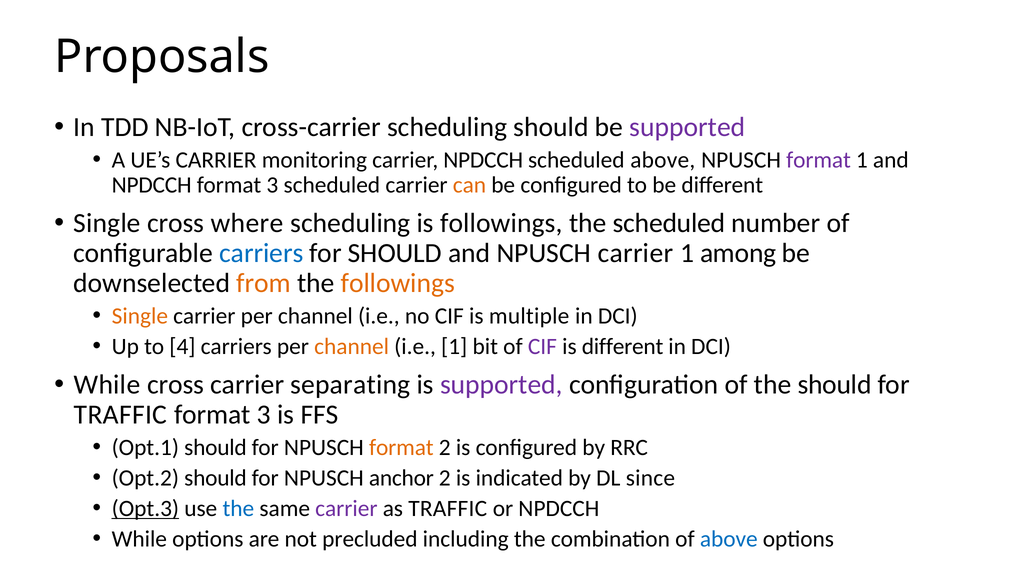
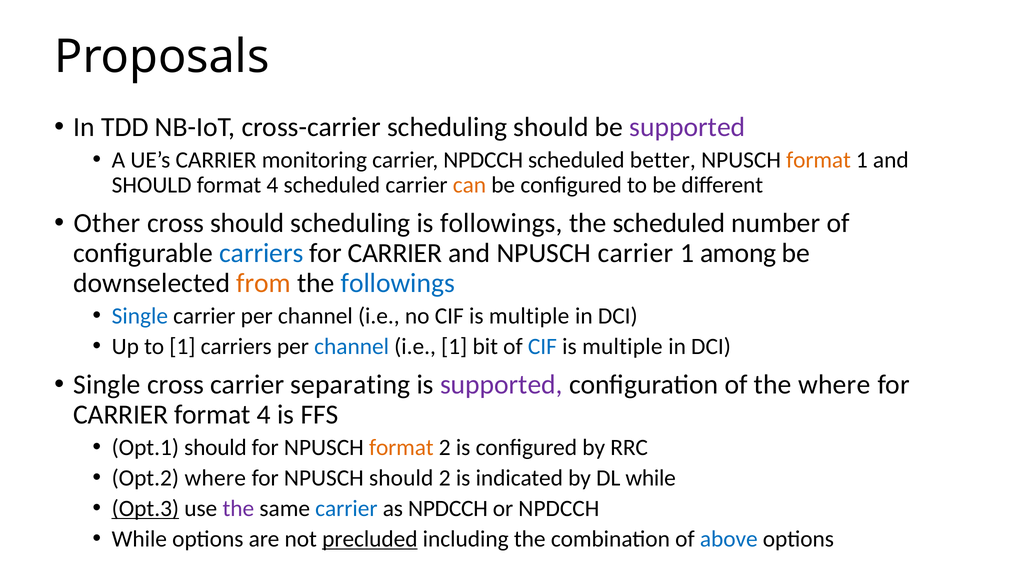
scheduled above: above -> better
format at (819, 160) colour: purple -> orange
NPDCCH at (152, 185): NPDCCH -> SHOULD
3 at (272, 185): 3 -> 4
Single at (107, 223): Single -> Other
cross where: where -> should
SHOULD at (395, 253): SHOULD -> CARRIER
followings at (398, 283) colour: orange -> blue
Single at (140, 316) colour: orange -> blue
to 4: 4 -> 1
channel at (352, 347) colour: orange -> blue
CIF at (542, 347) colour: purple -> blue
different at (623, 347): different -> multiple
While at (107, 385): While -> Single
the should: should -> where
TRAFFIC at (121, 415): TRAFFIC -> CARRIER
3 at (264, 415): 3 -> 4
Opt.2 should: should -> where
NPUSCH anchor: anchor -> should
DL since: since -> while
the at (238, 509) colour: blue -> purple
carrier at (346, 509) colour: purple -> blue
as TRAFFIC: TRAFFIC -> NPDCCH
precluded underline: none -> present
